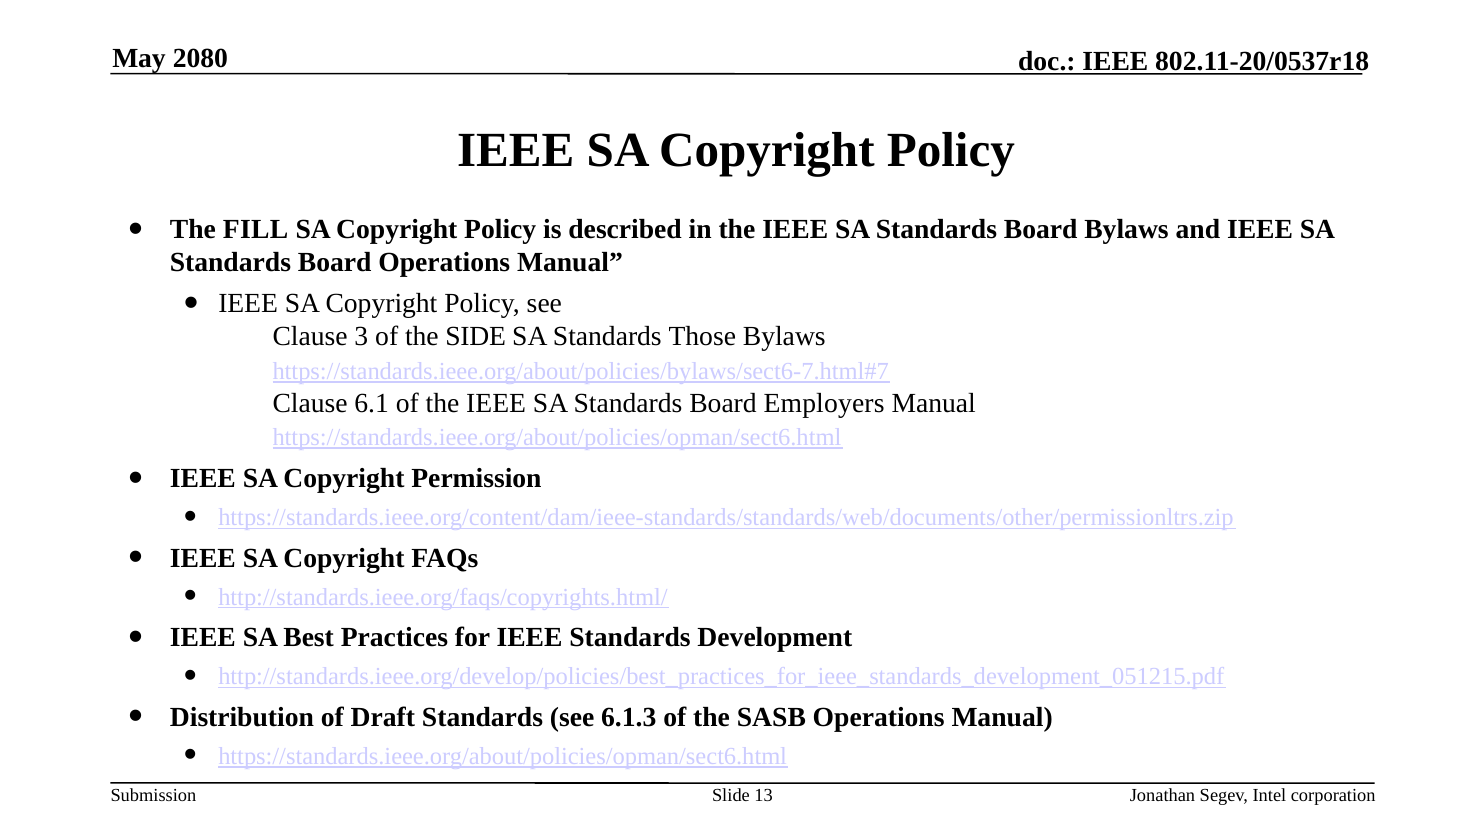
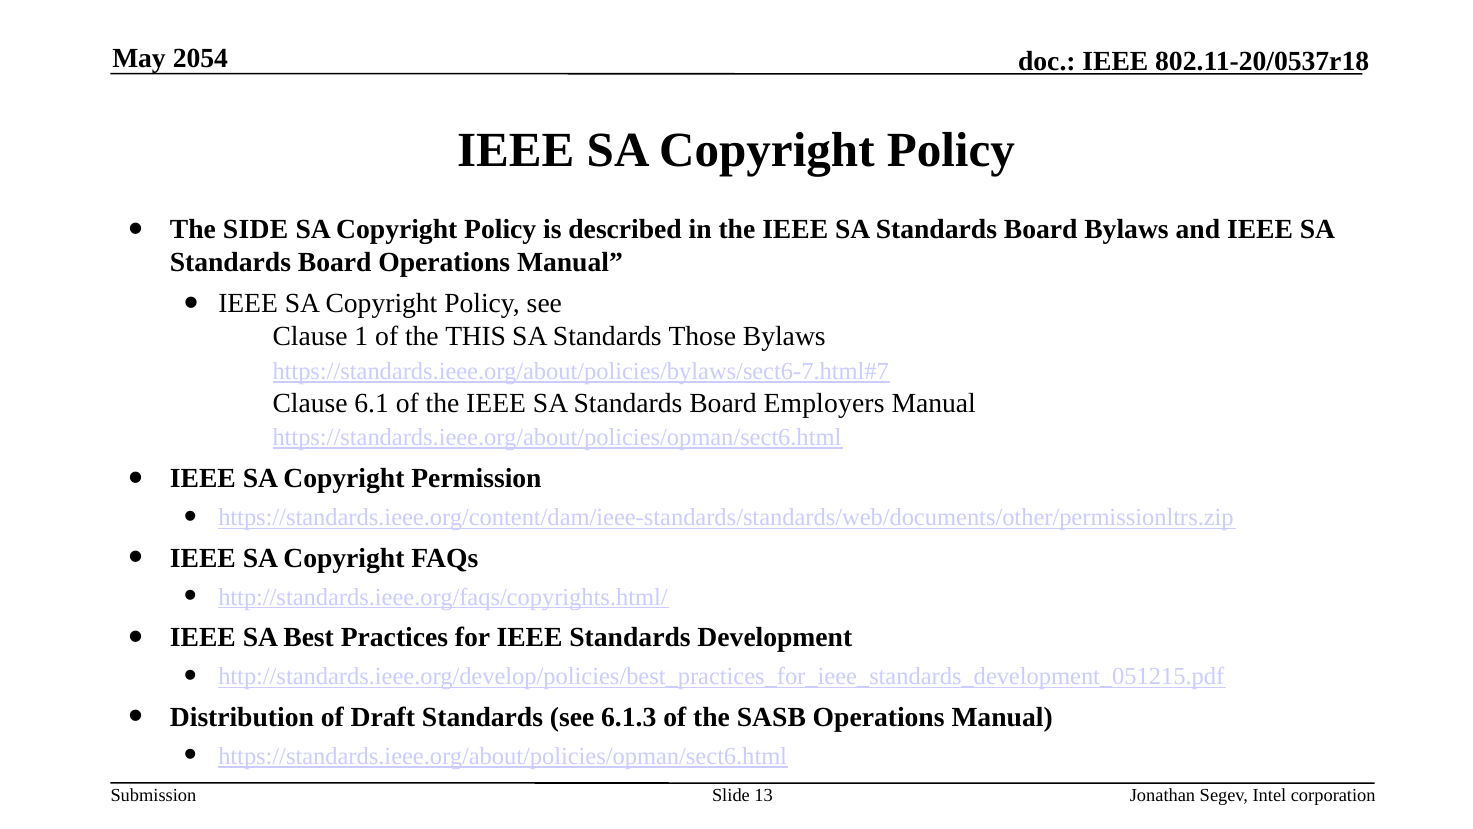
2080: 2080 -> 2054
FILL: FILL -> SIDE
3: 3 -> 1
SIDE: SIDE -> THIS
